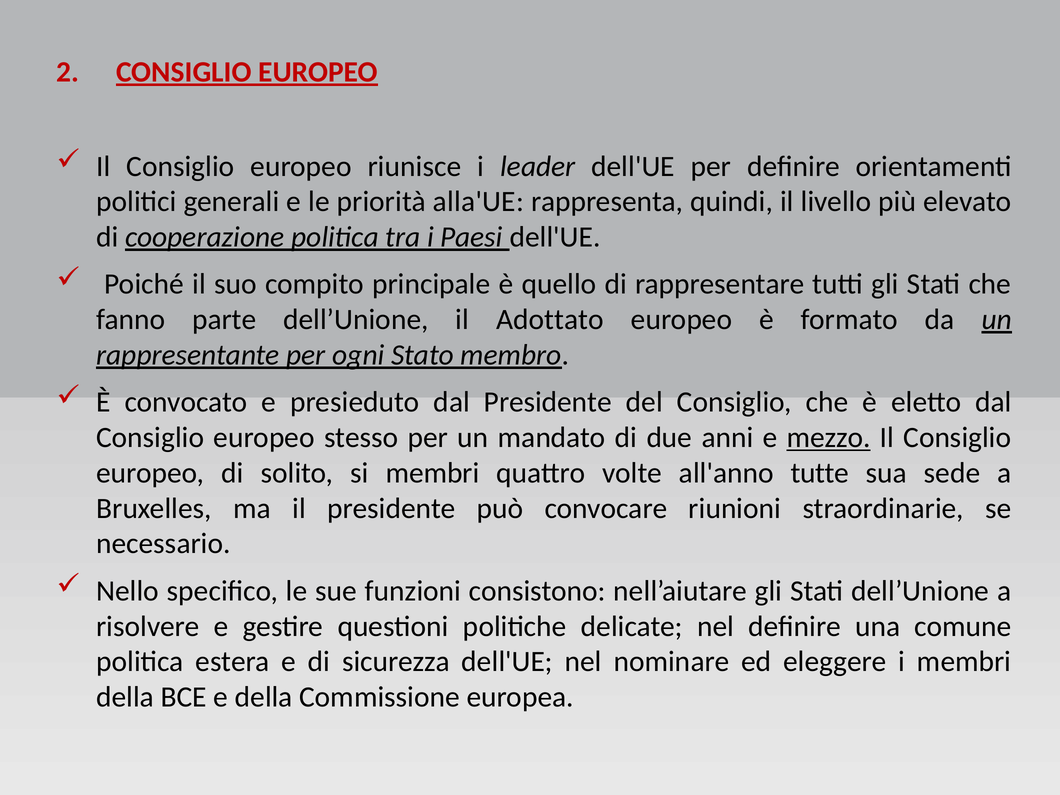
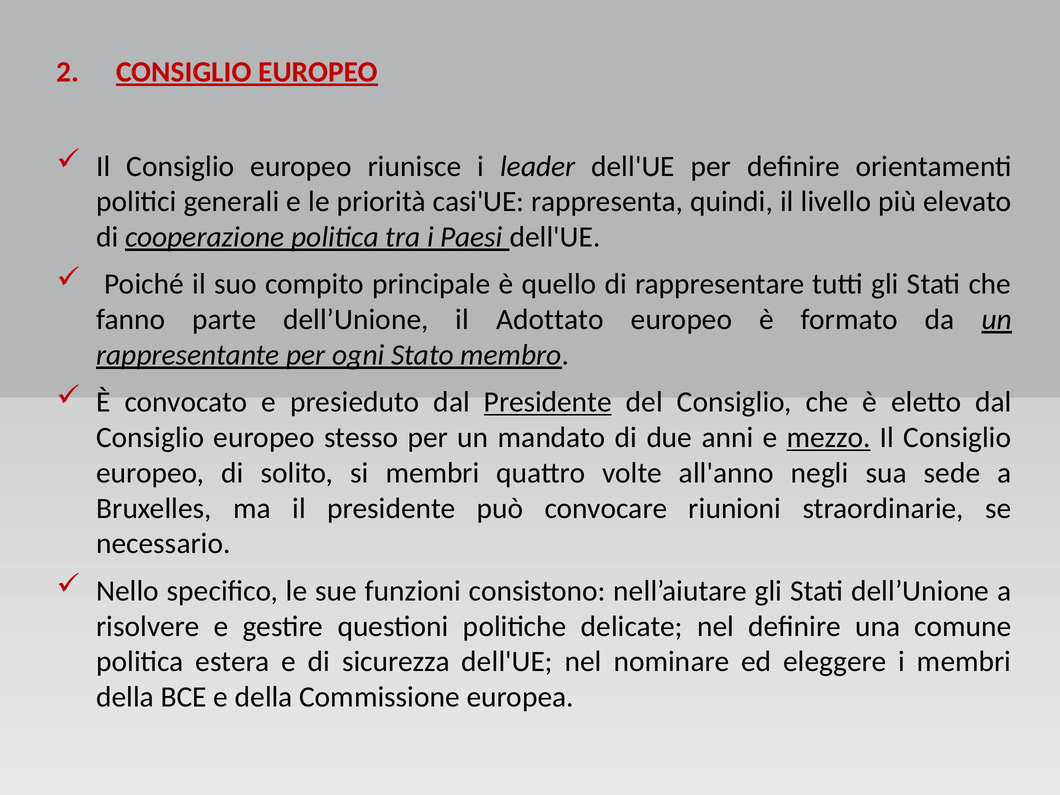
alla'UE: alla'UE -> casi'UE
Presidente at (548, 402) underline: none -> present
tutte: tutte -> negli
